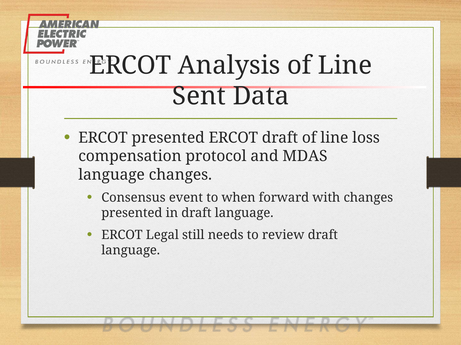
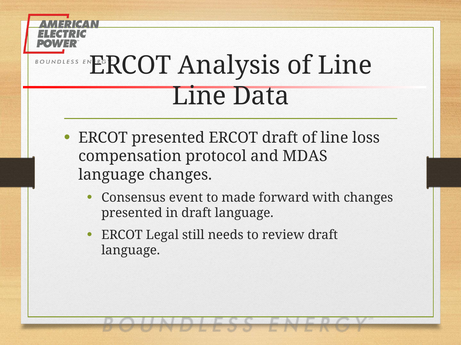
Sent at (199, 96): Sent -> Line
when: when -> made
